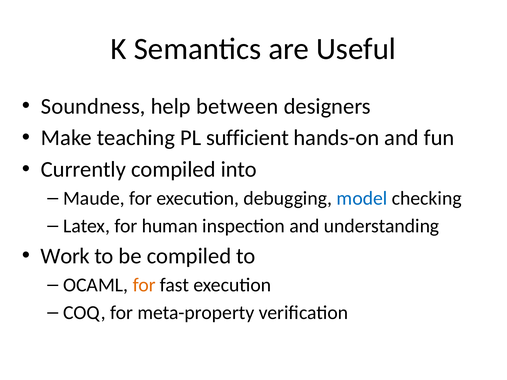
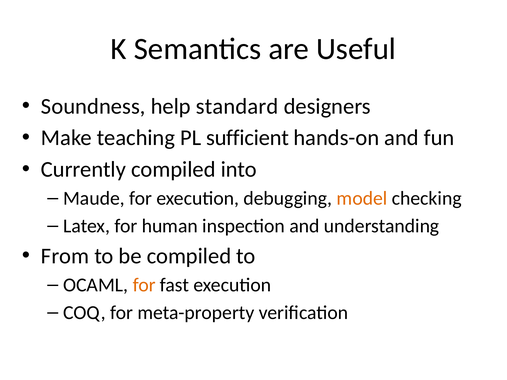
between: between -> standard
model colour: blue -> orange
Work: Work -> From
